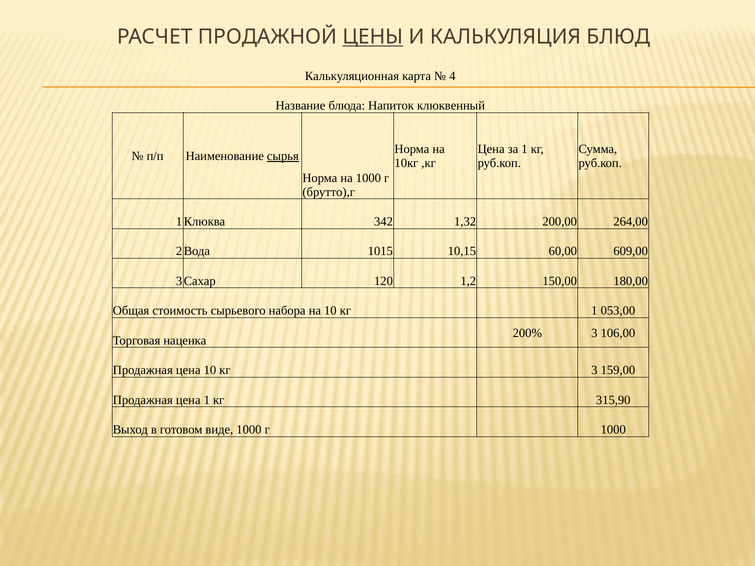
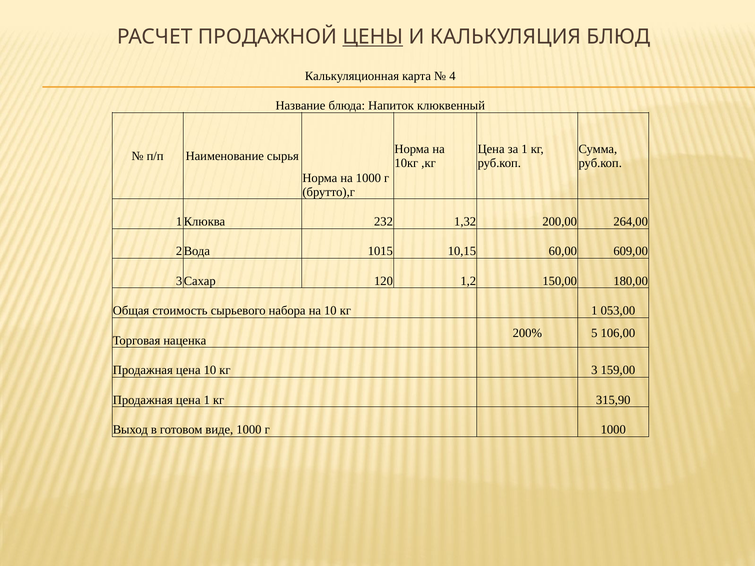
сырья underline: present -> none
342: 342 -> 232
200% 3: 3 -> 5
